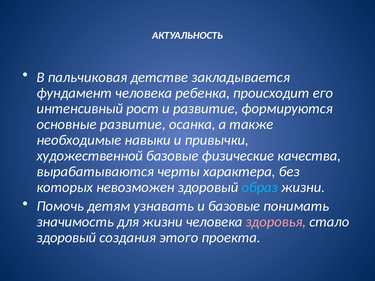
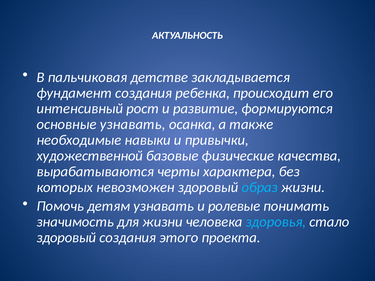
фундамент человека: человека -> создания
основные развитие: развитие -> узнавать
и базовые: базовые -> ролевые
здоровья colour: pink -> light blue
